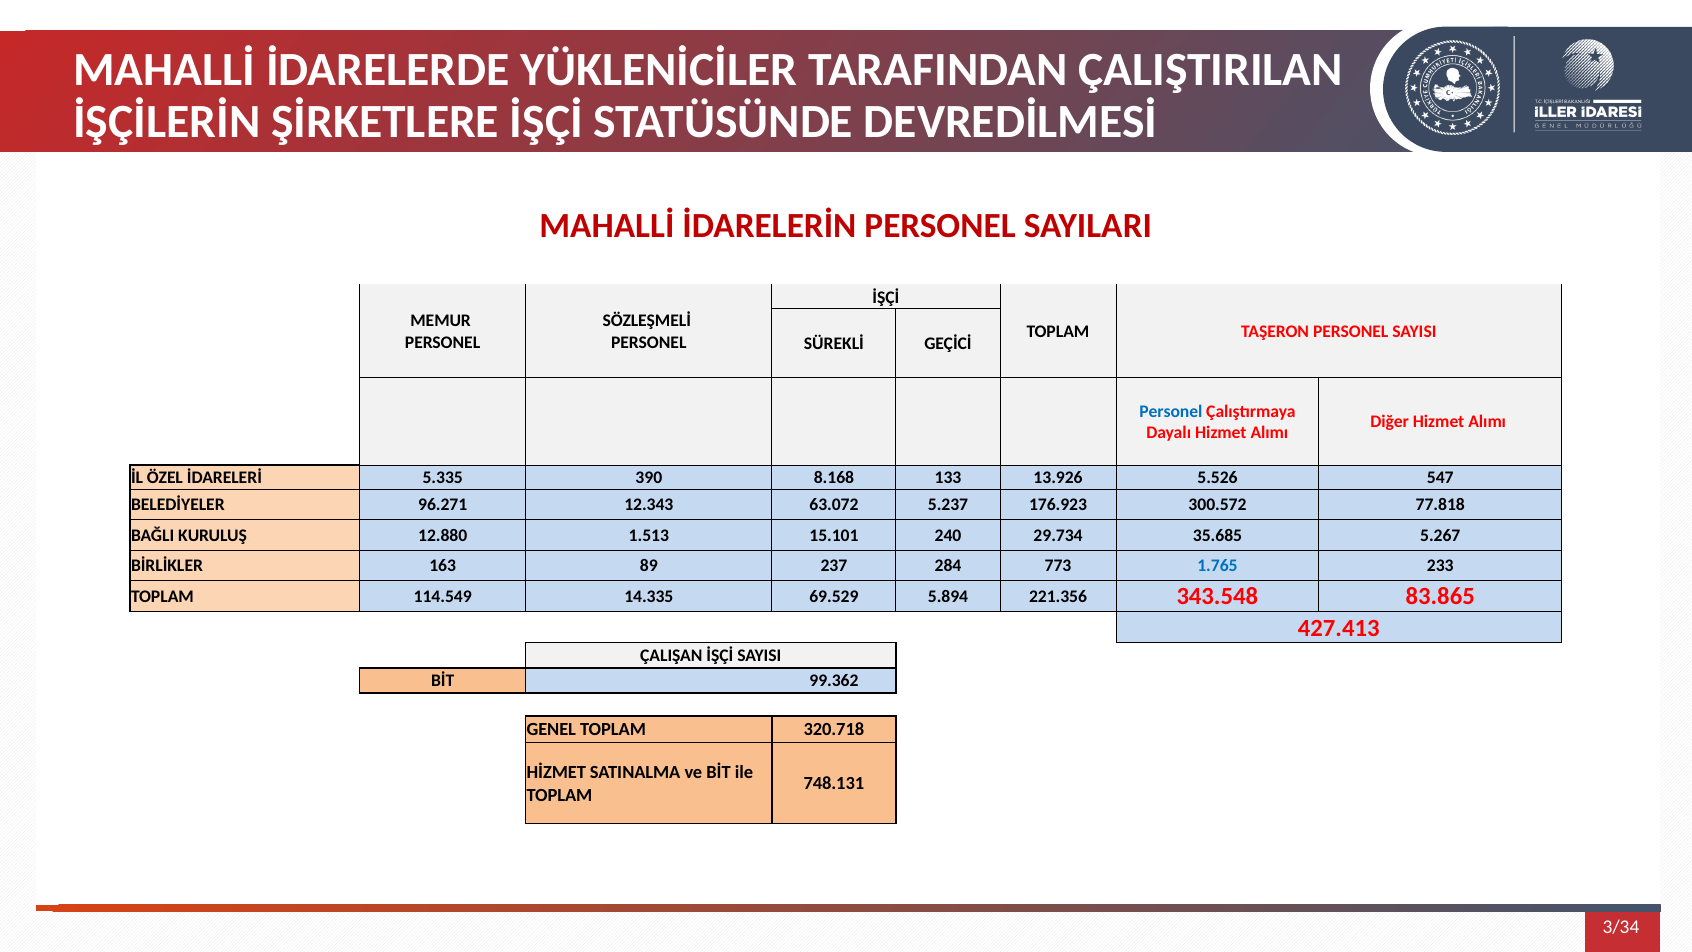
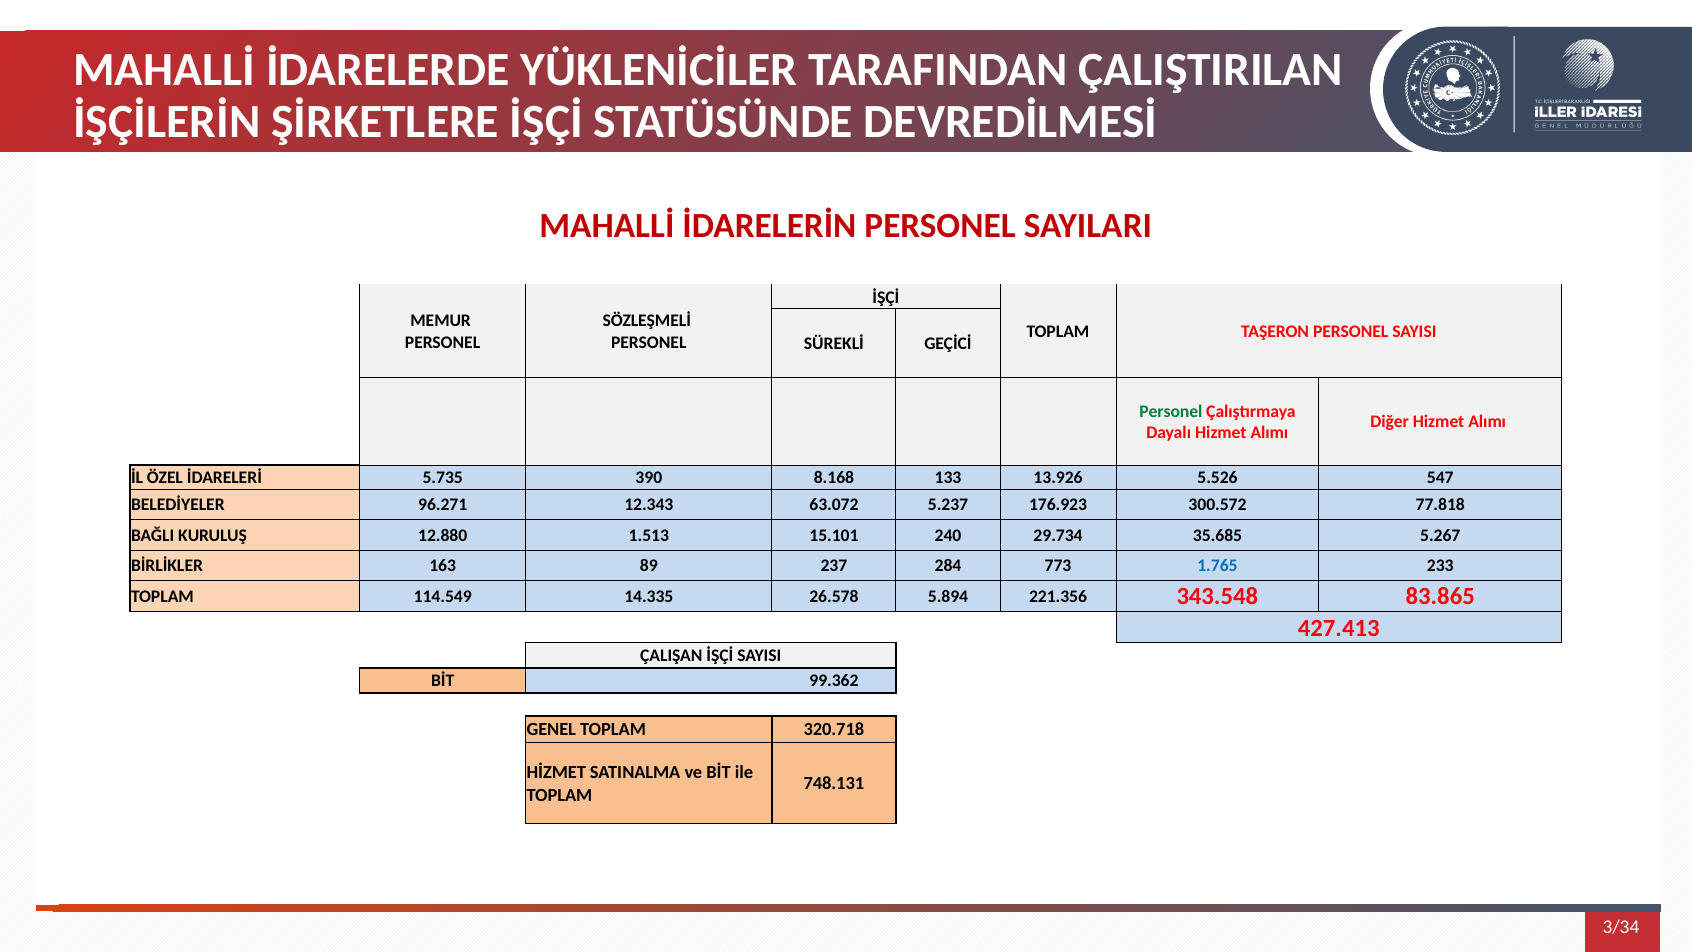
Personel at (1171, 411) colour: blue -> green
5.335: 5.335 -> 5.735
69.529: 69.529 -> 26.578
